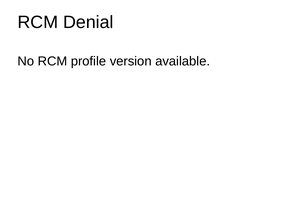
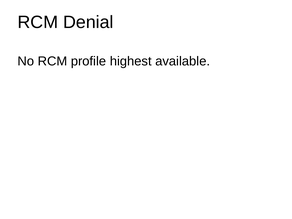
version: version -> highest
